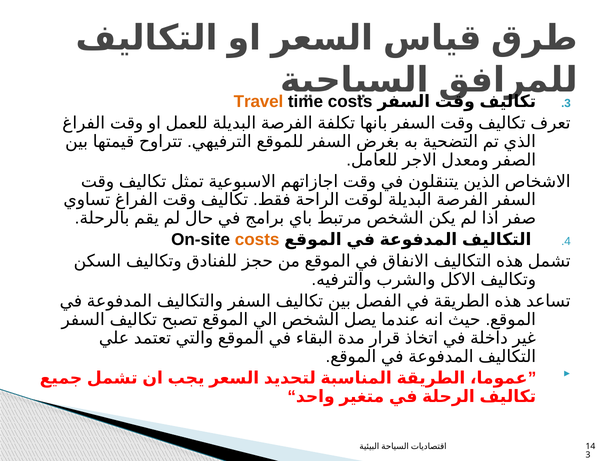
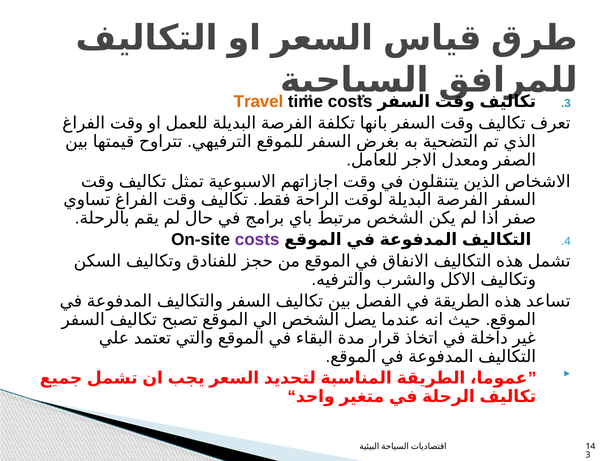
costs at (257, 240) colour: orange -> purple
